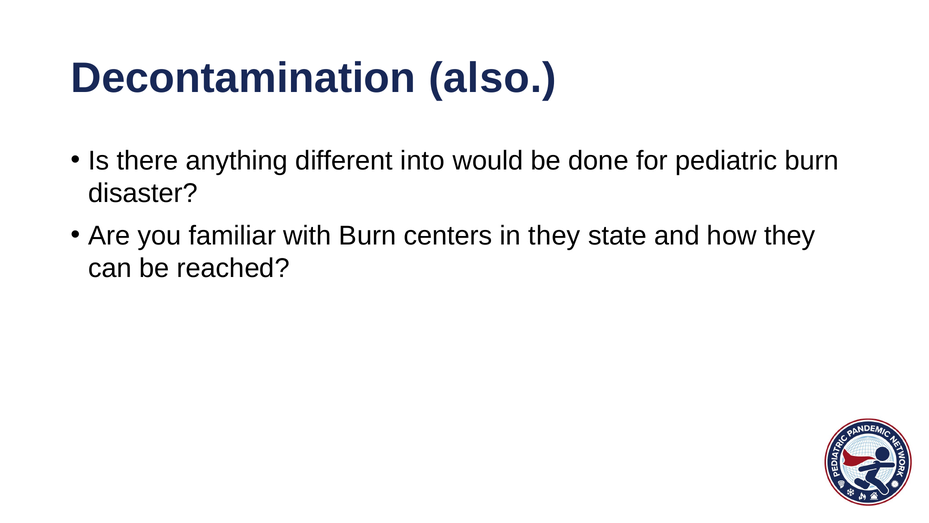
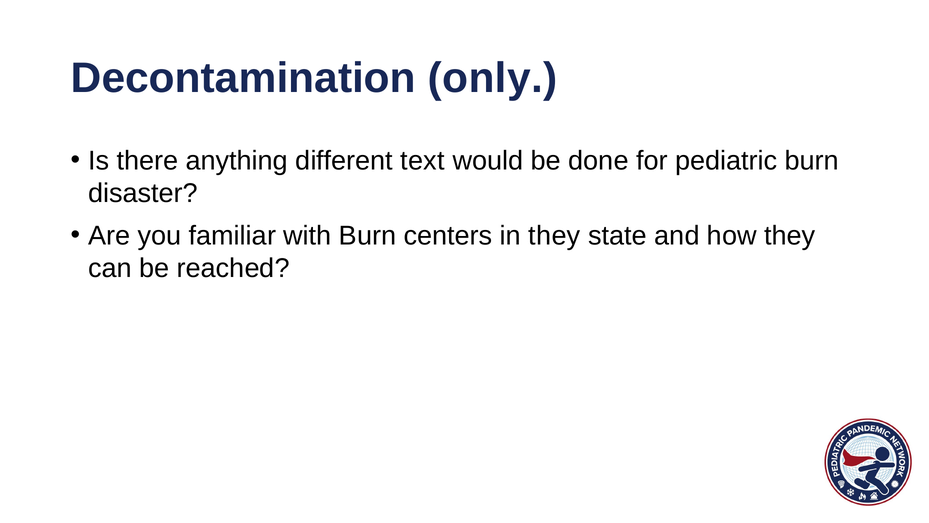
also: also -> only
into: into -> text
